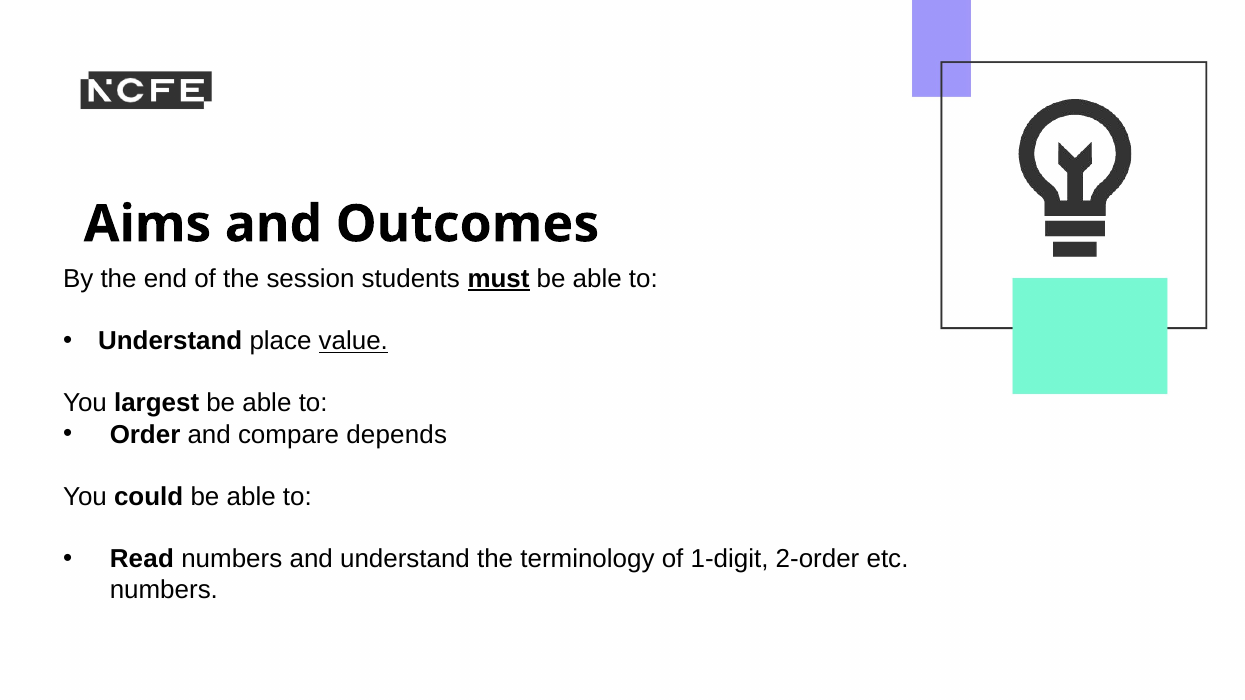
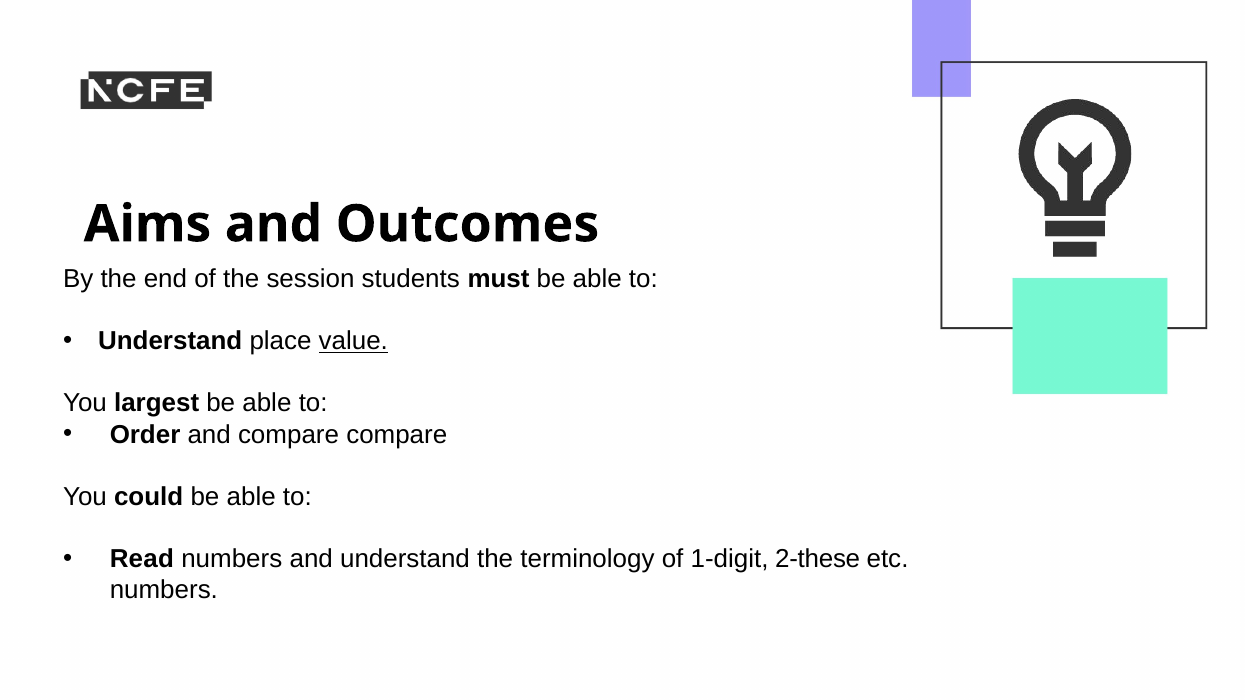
must underline: present -> none
compare depends: depends -> compare
2-order: 2-order -> 2-these
